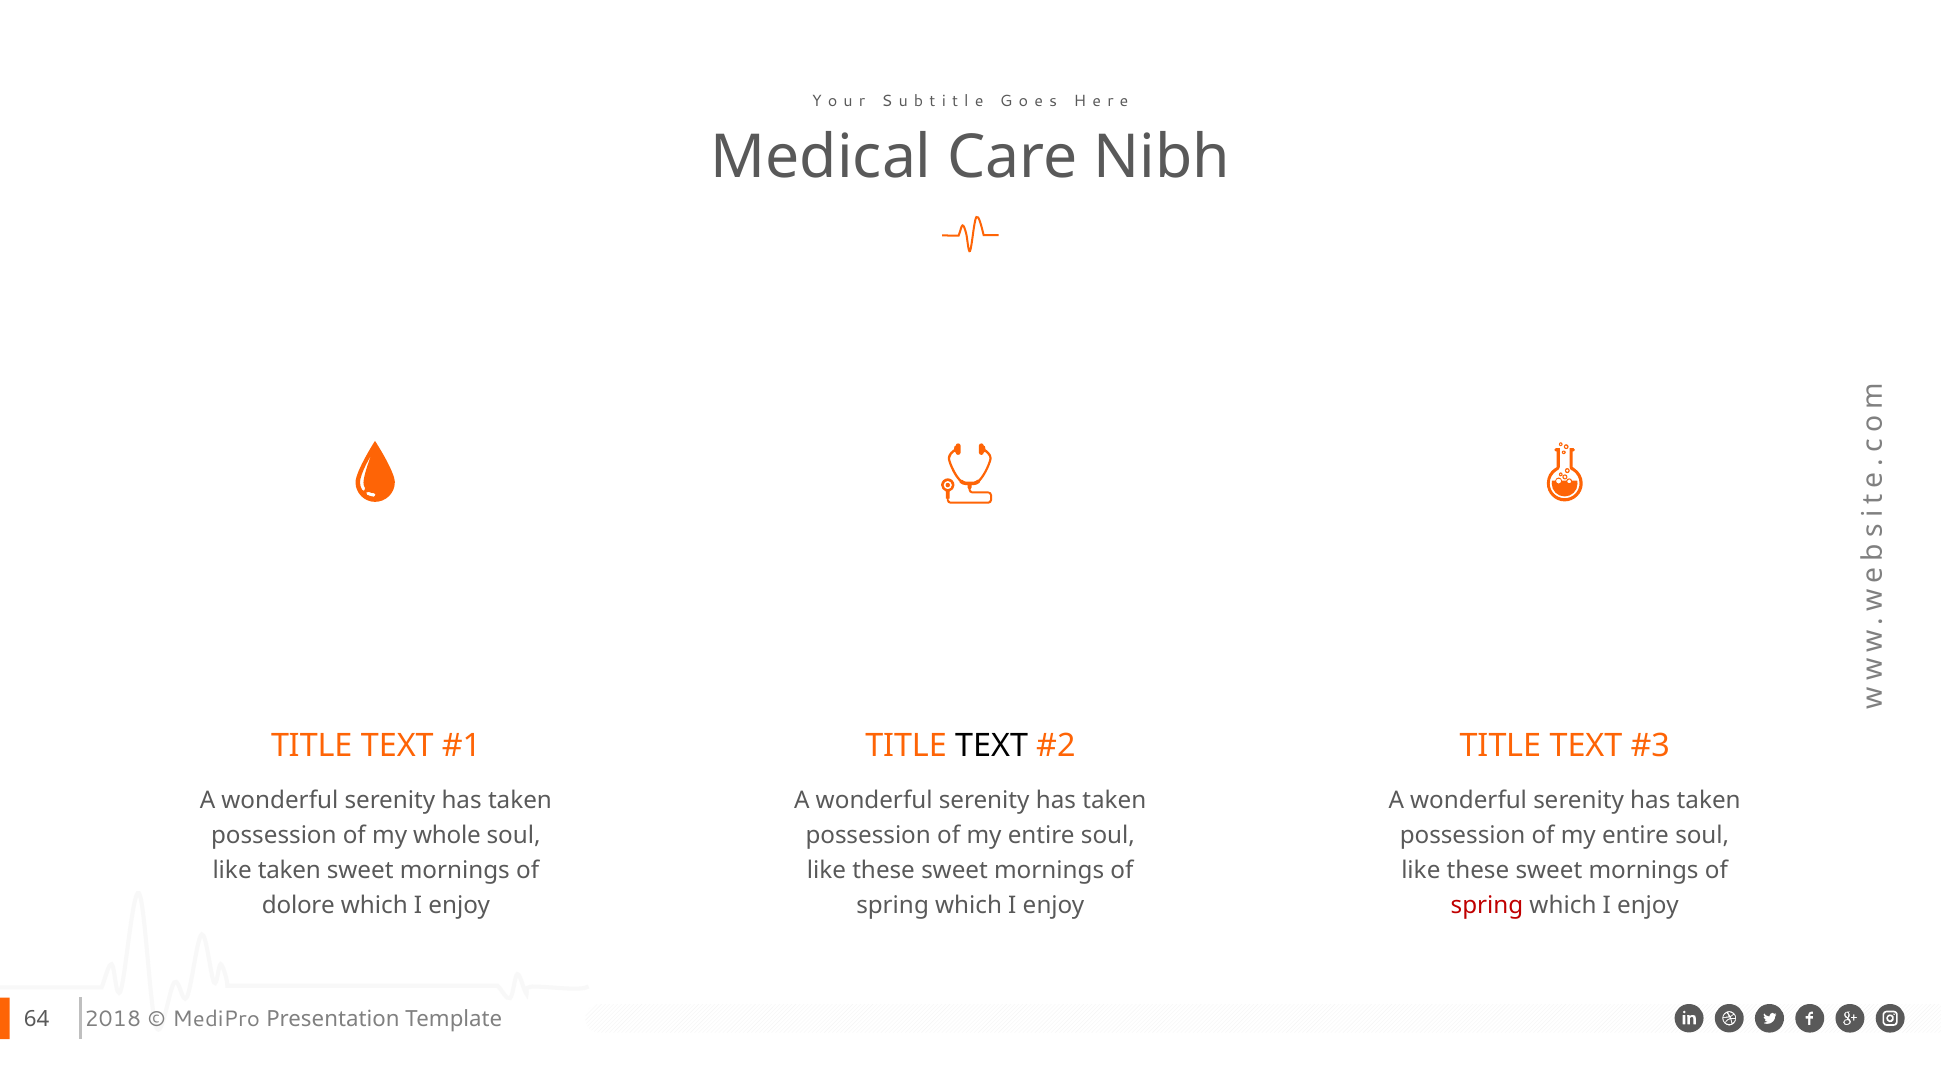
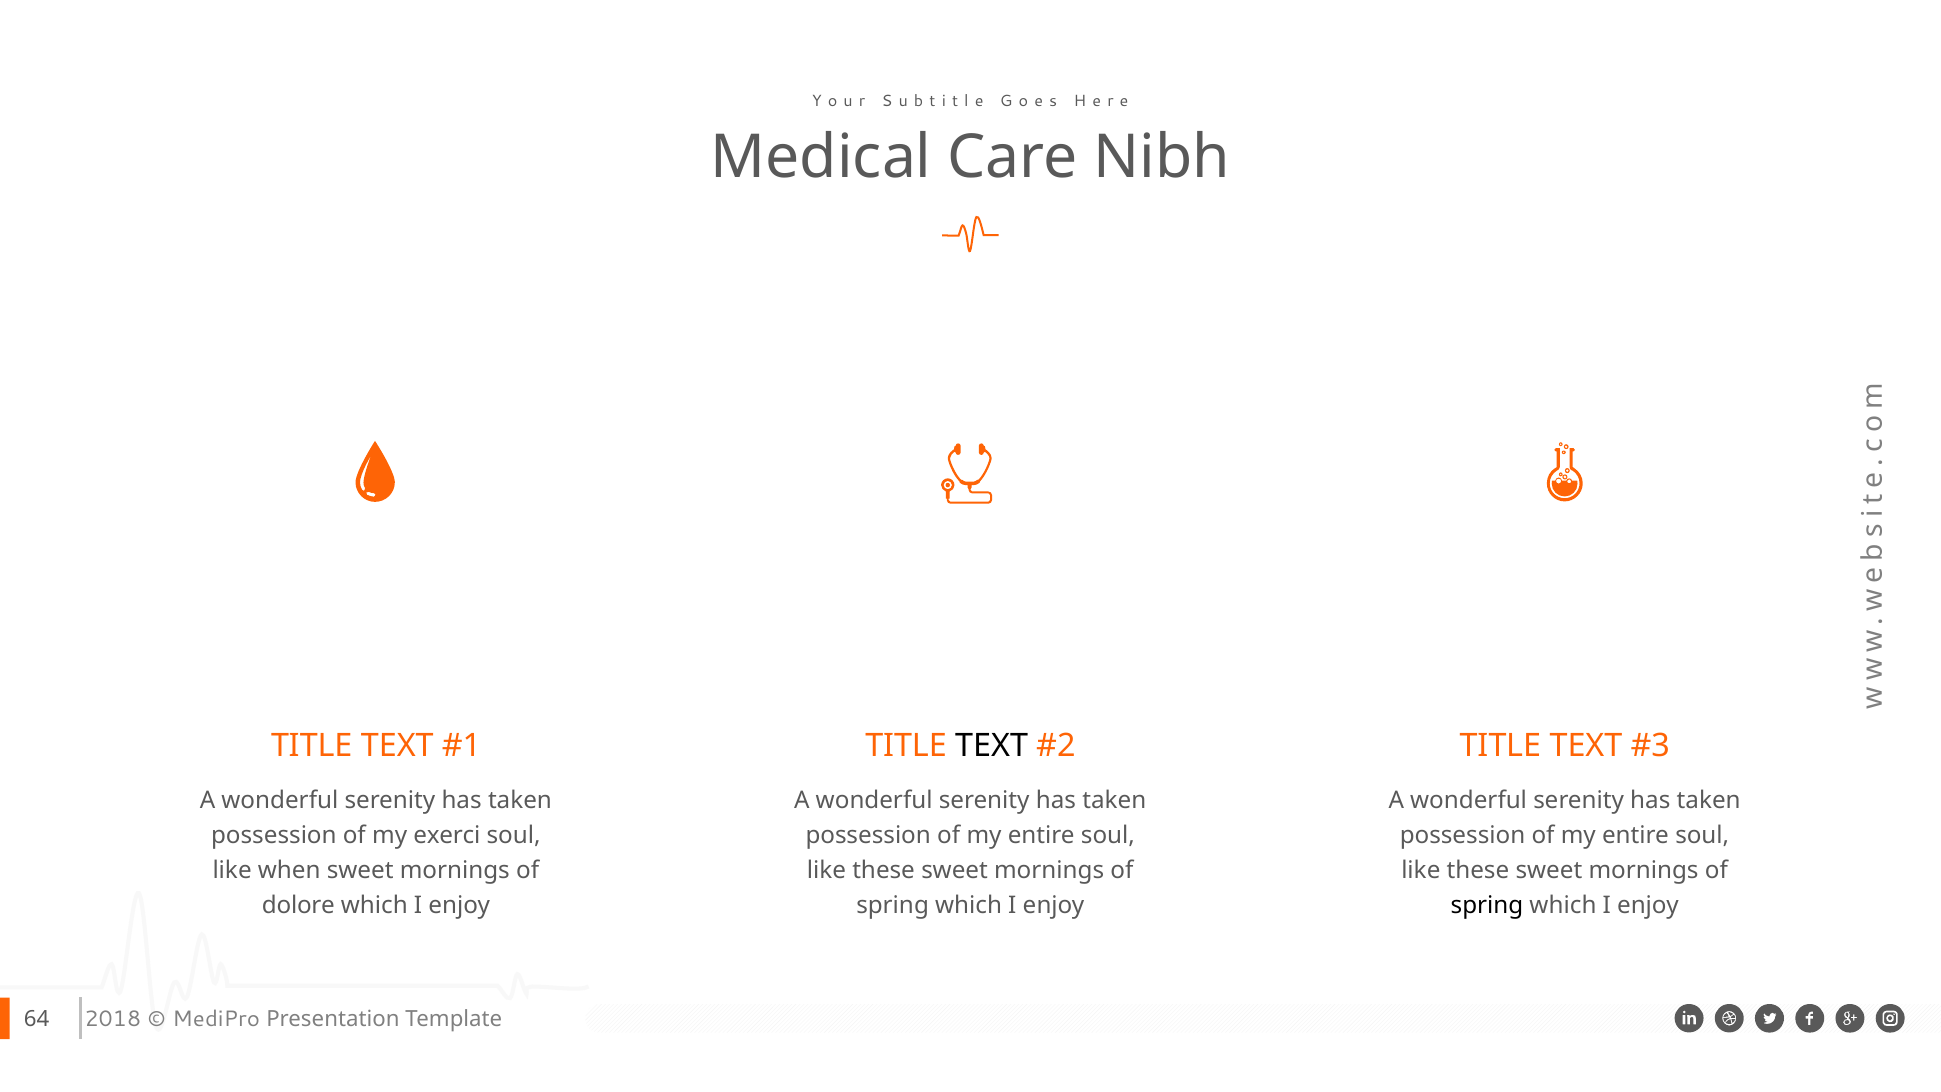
whole: whole -> exerci
like taken: taken -> when
spring at (1487, 905) colour: red -> black
